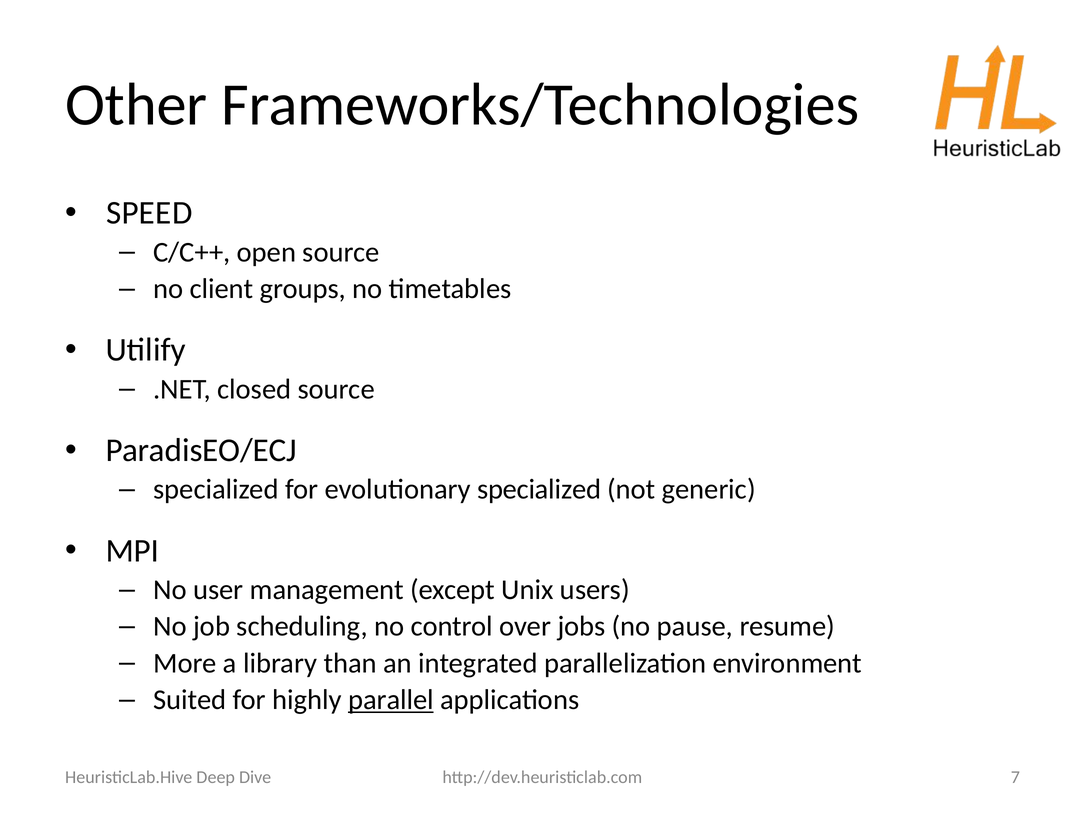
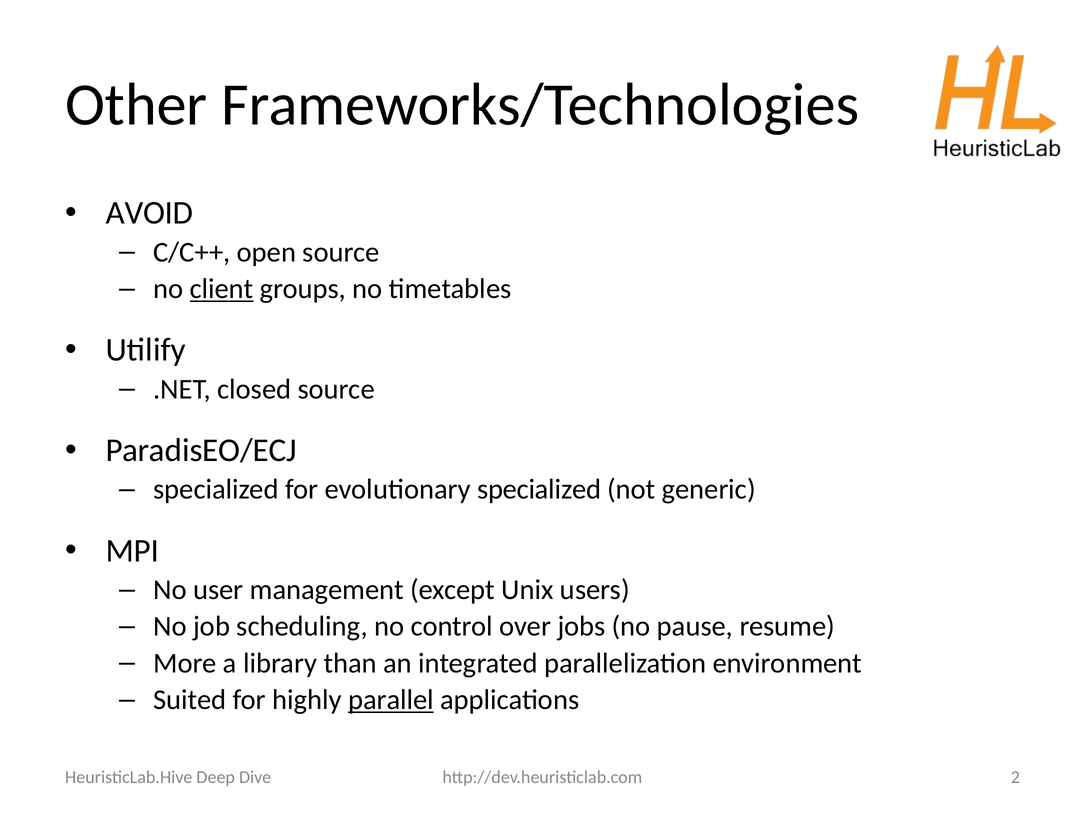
SPEED: SPEED -> AVOID
client underline: none -> present
7: 7 -> 2
